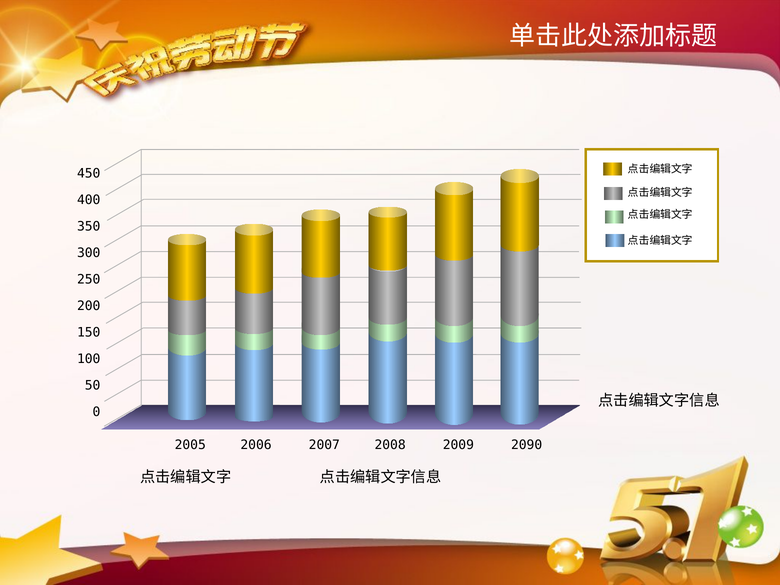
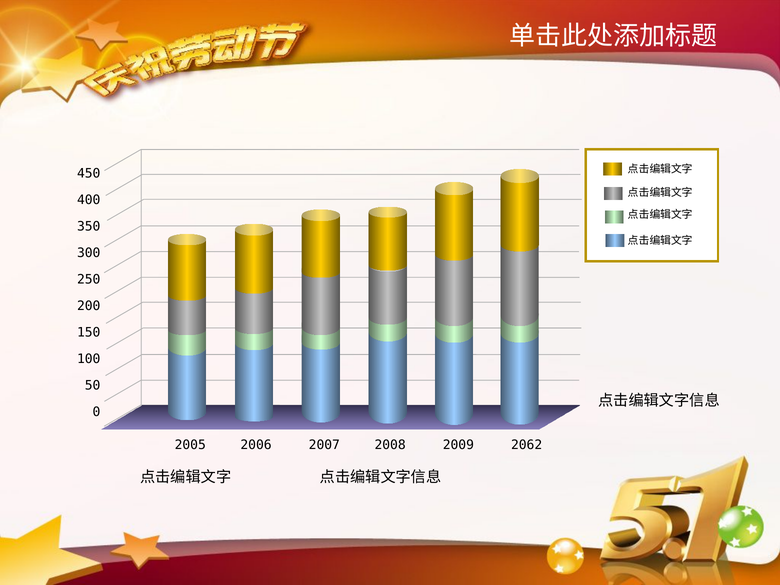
2090: 2090 -> 2062
